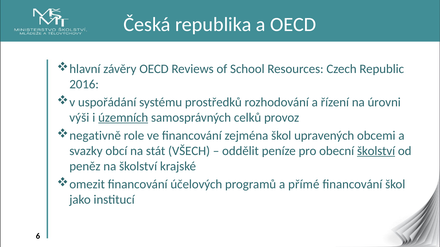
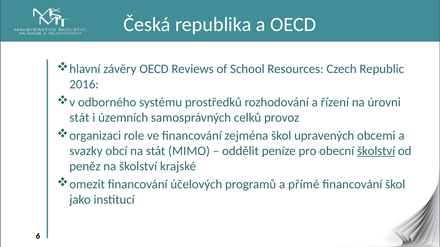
uspořádání: uspořádání -> odborného
výši at (79, 118): výši -> stát
územních underline: present -> none
negativně: negativně -> organizaci
VŠECH: VŠECH -> MIMO
